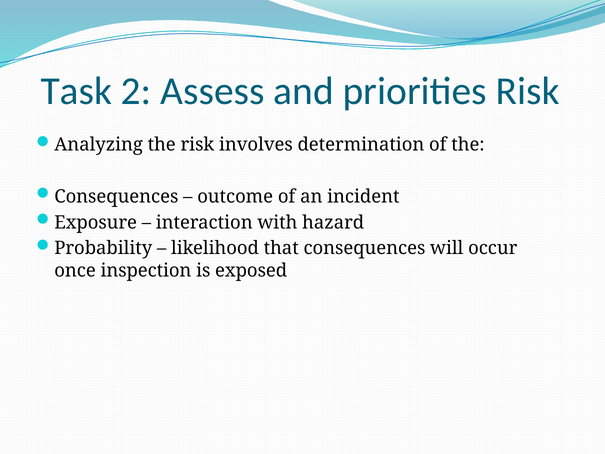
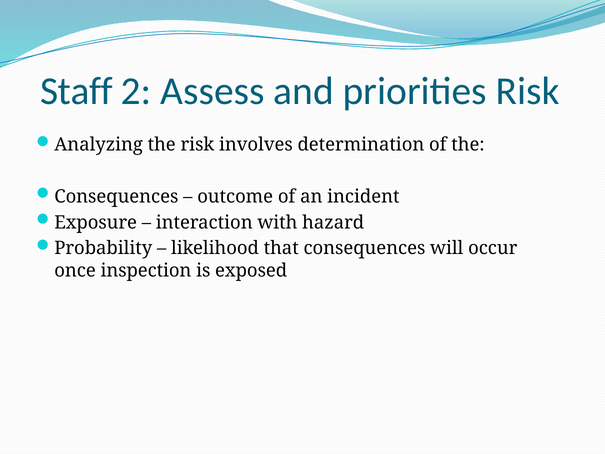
Task: Task -> Staff
